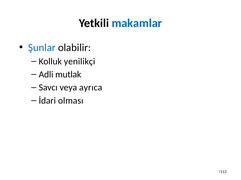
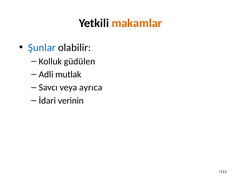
makamlar colour: blue -> orange
yenilikçi: yenilikçi -> güdülen
olması: olması -> verinin
